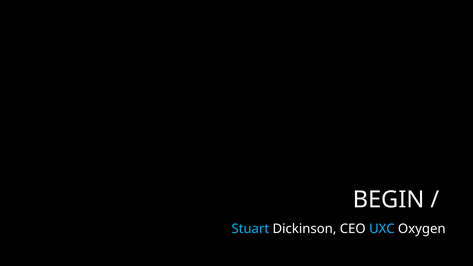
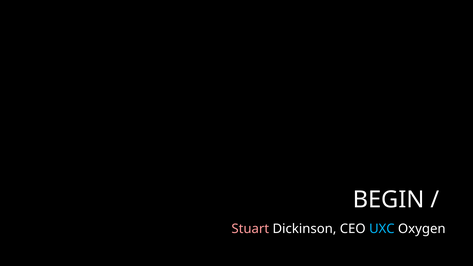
Stuart colour: light blue -> pink
